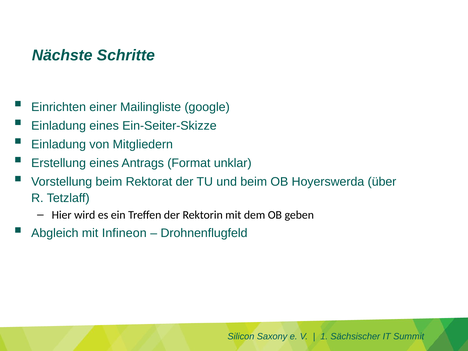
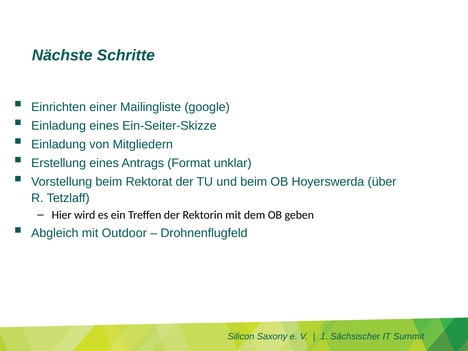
Infineon: Infineon -> Outdoor
